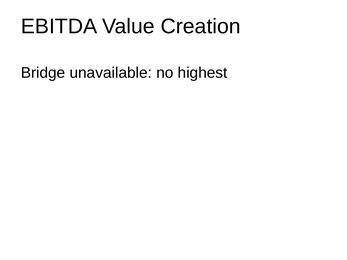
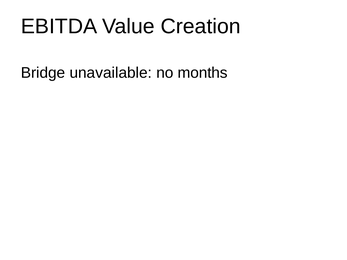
highest: highest -> months
